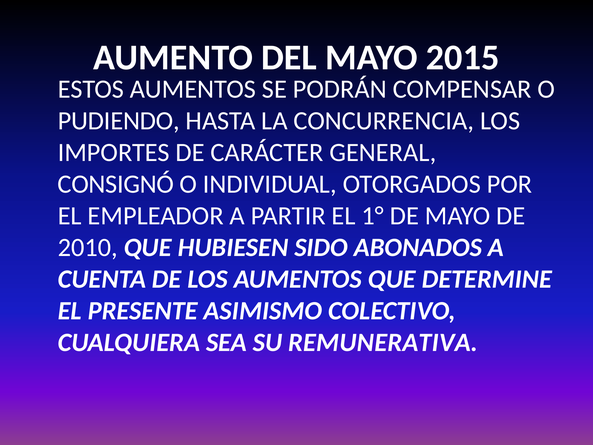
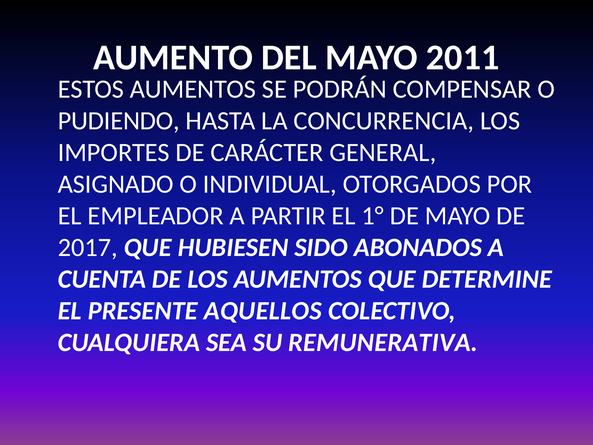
2015: 2015 -> 2011
CONSIGNÓ: CONSIGNÓ -> ASIGNADO
2010: 2010 -> 2017
ASIMISMO: ASIMISMO -> AQUELLOS
